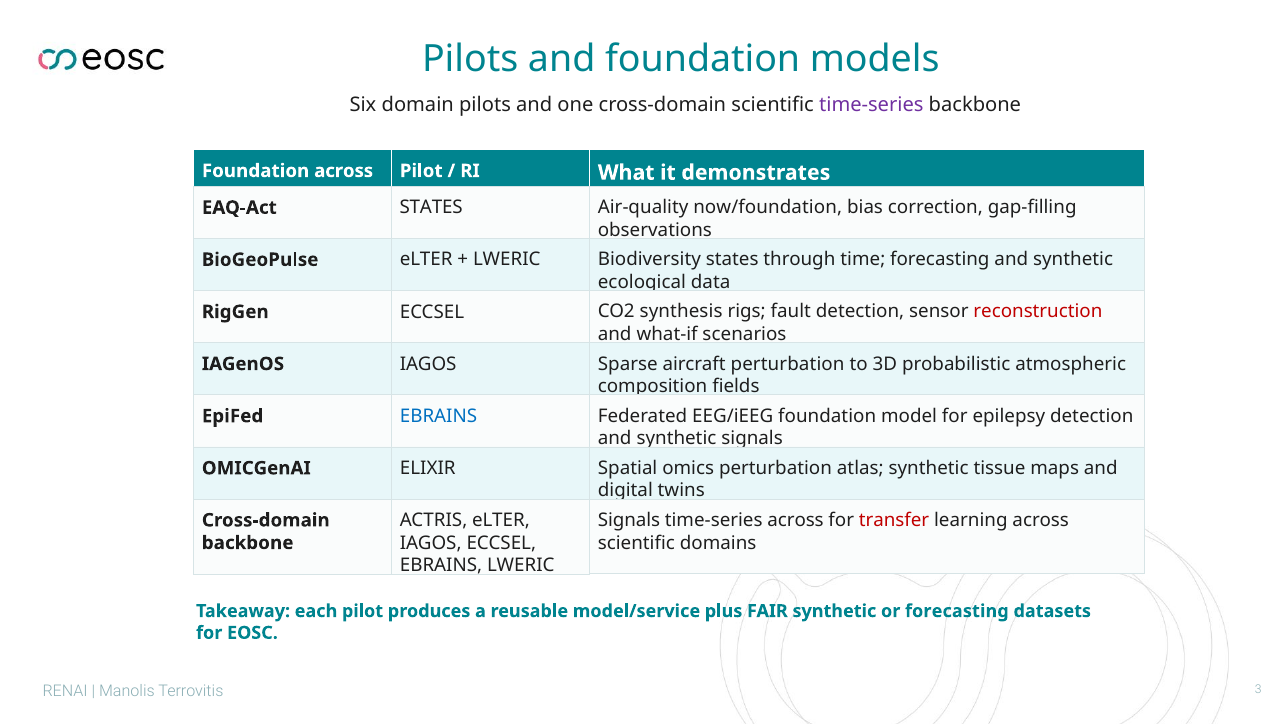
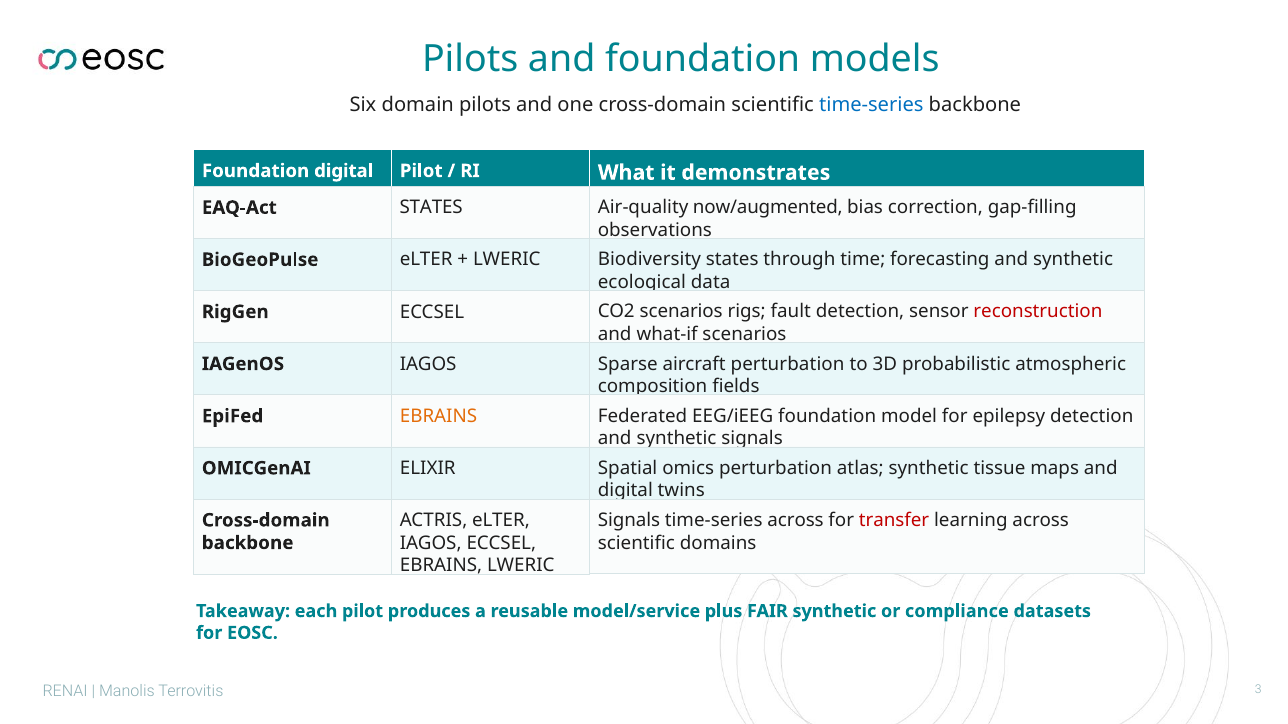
time-series at (871, 105) colour: purple -> blue
Foundation across: across -> digital
now/foundation: now/foundation -> now/augmented
CO2 synthesis: synthesis -> scenarios
EBRAINS at (439, 416) colour: blue -> orange
or forecasting: forecasting -> compliance
